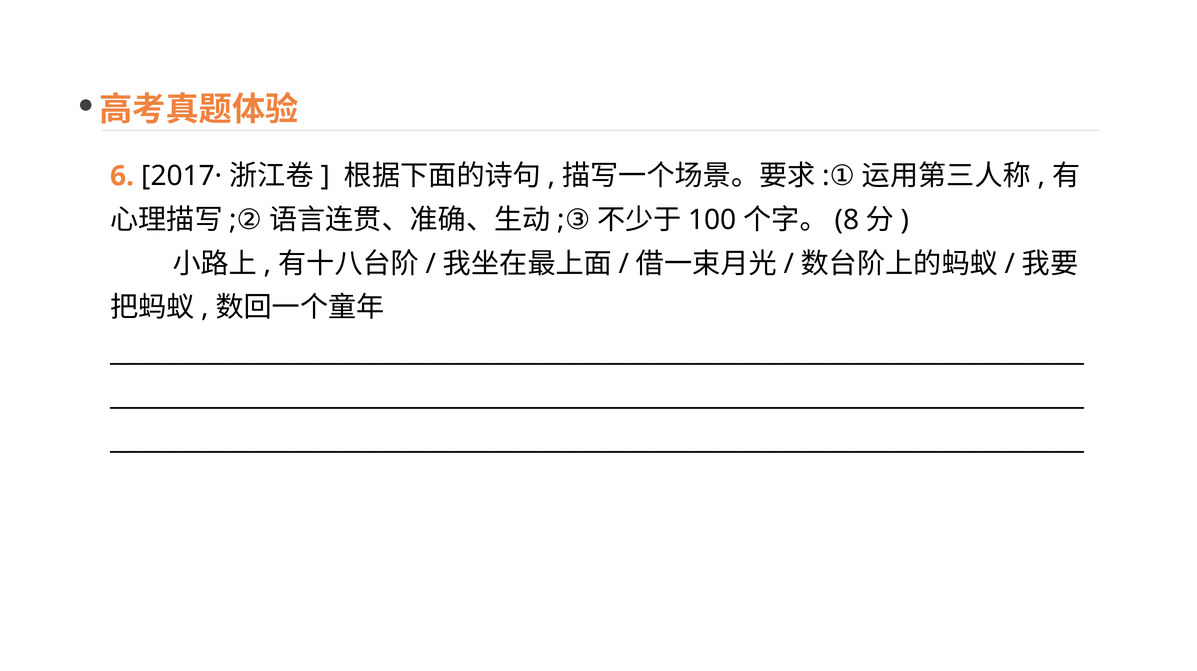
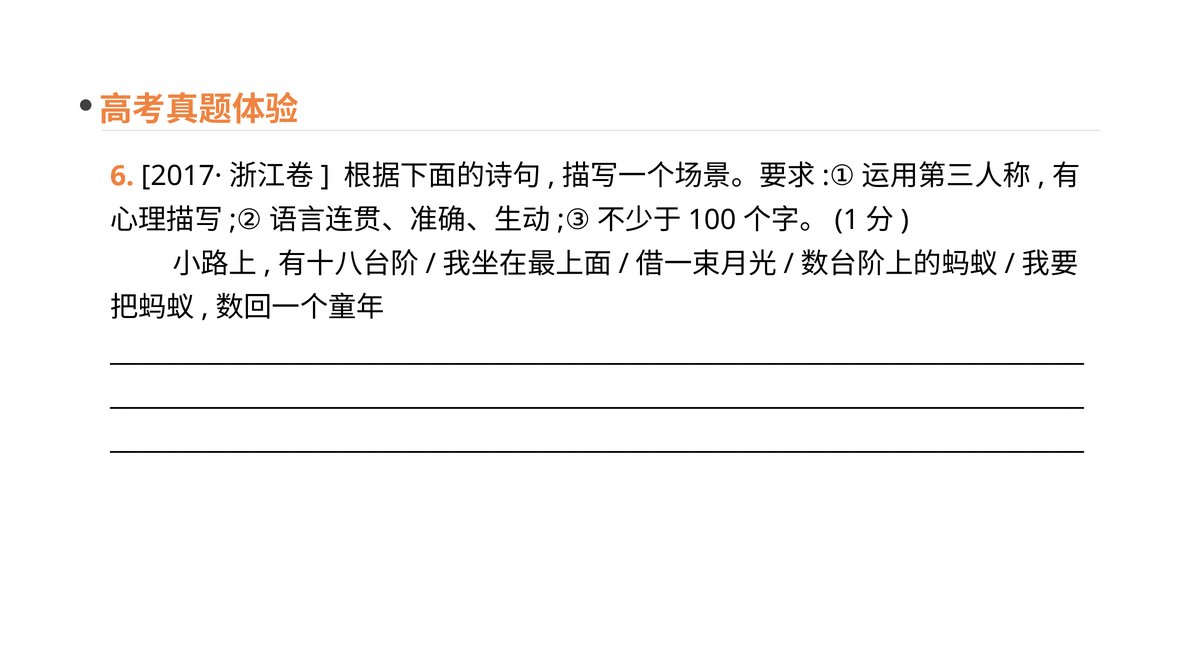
8: 8 -> 1
